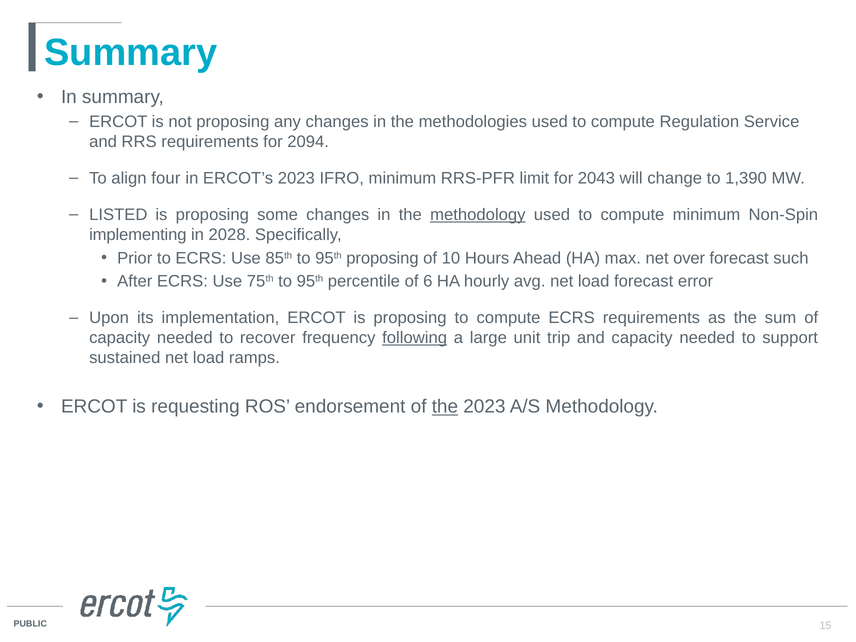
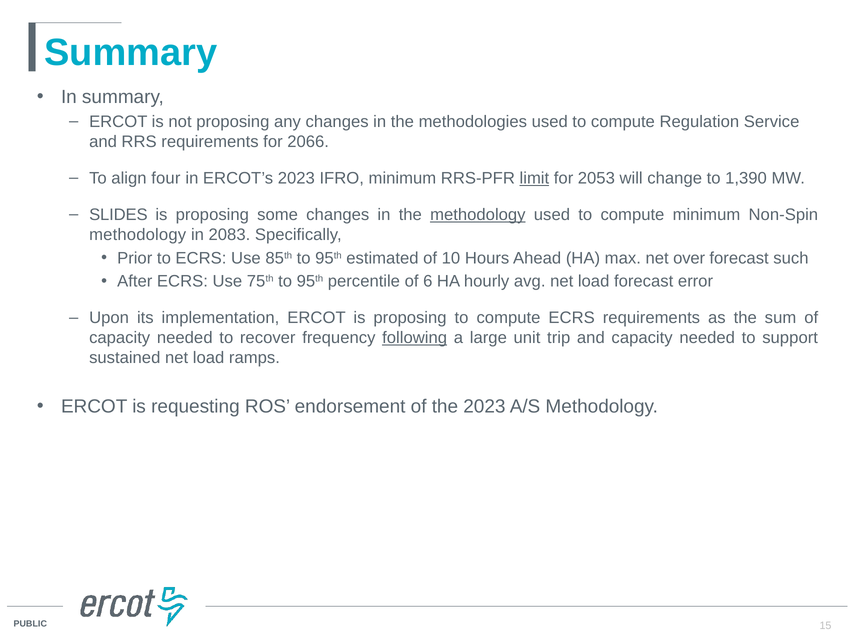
2094: 2094 -> 2066
limit underline: none -> present
2043: 2043 -> 2053
LISTED: LISTED -> SLIDES
implementing at (138, 235): implementing -> methodology
2028: 2028 -> 2083
95th proposing: proposing -> estimated
the at (445, 407) underline: present -> none
